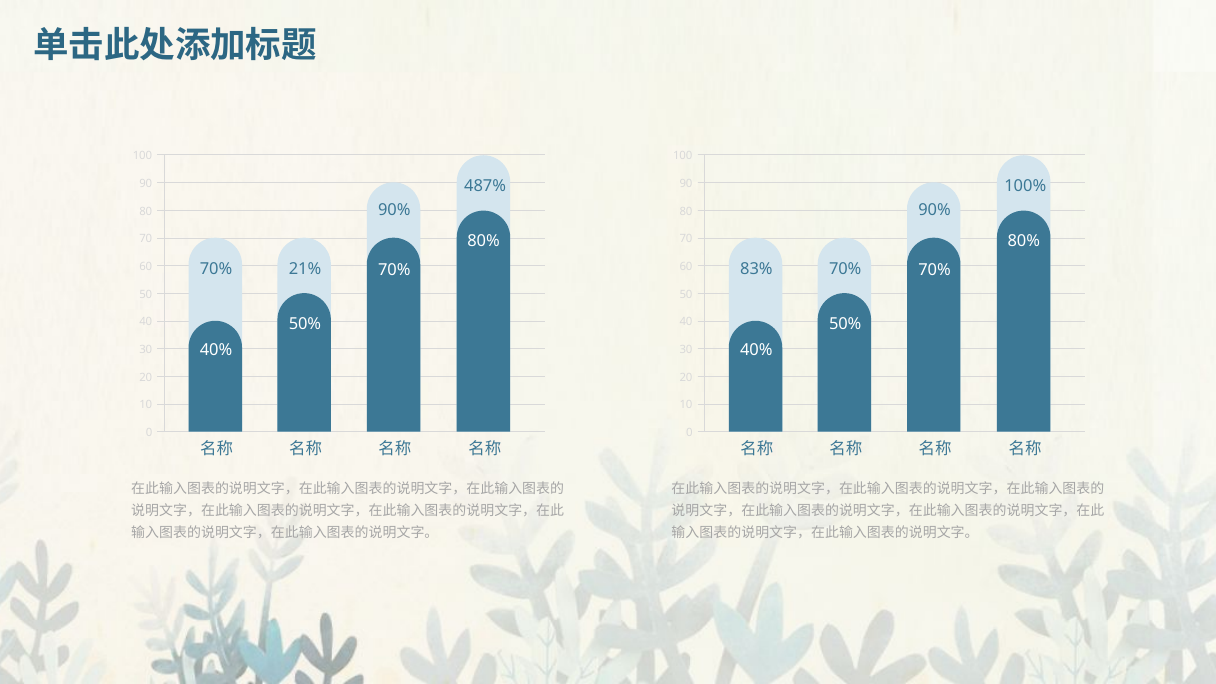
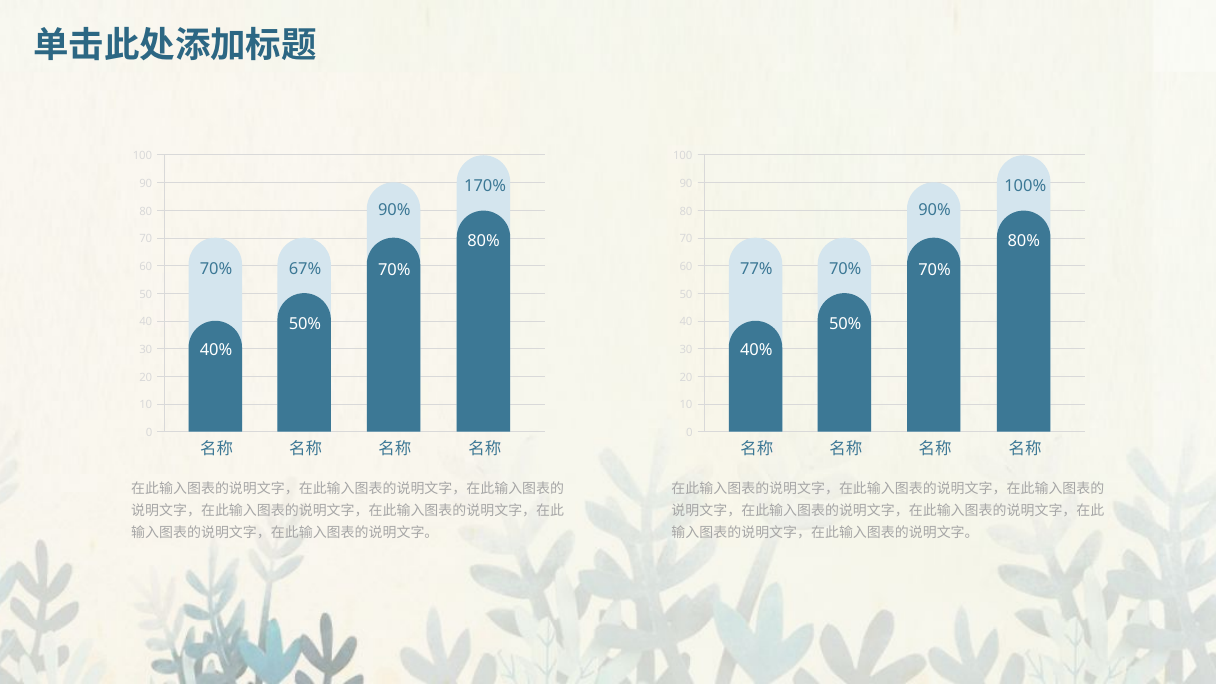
487%: 487% -> 170%
21%: 21% -> 67%
83%: 83% -> 77%
